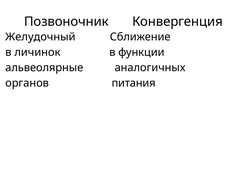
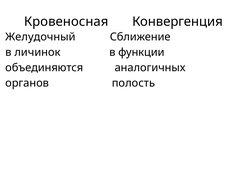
Позвоночник: Позвоночник -> Кровеносная
альвеолярные: альвеолярные -> объединяются
питания: питания -> полость
